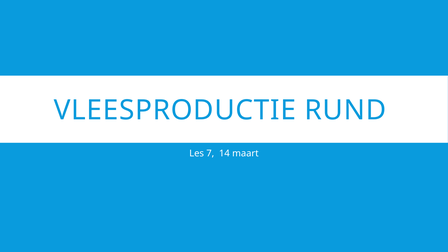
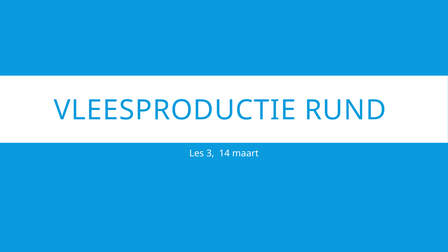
7: 7 -> 3
